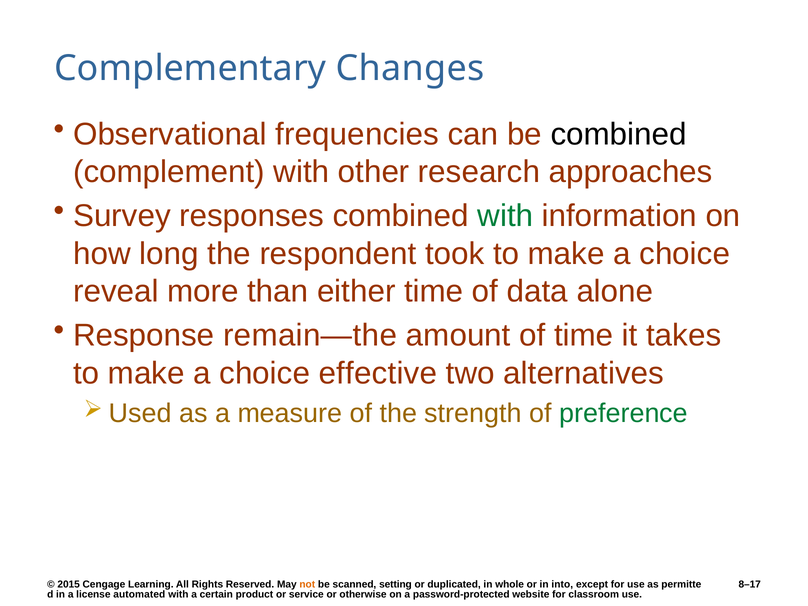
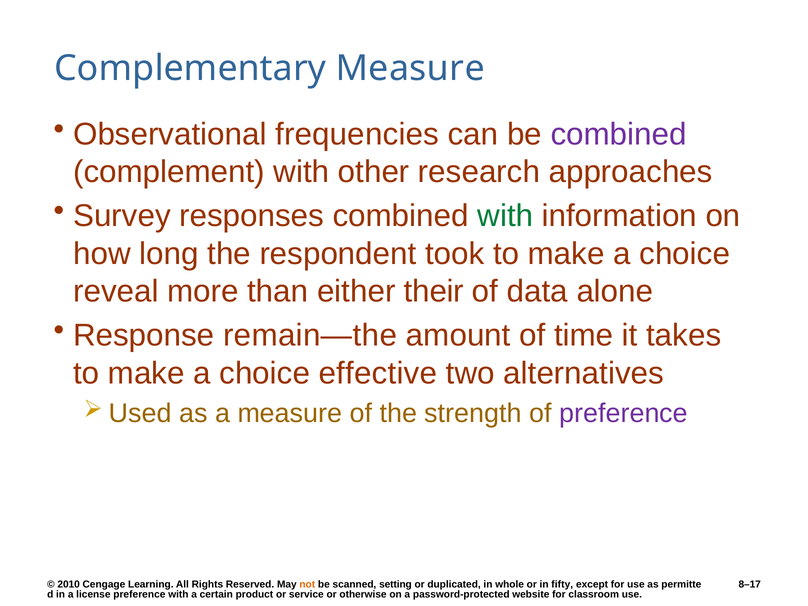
Complementary Changes: Changes -> Measure
combined at (619, 134) colour: black -> purple
either time: time -> their
preference at (624, 413) colour: green -> purple
2015: 2015 -> 2010
into: into -> fifty
license automated: automated -> preference
